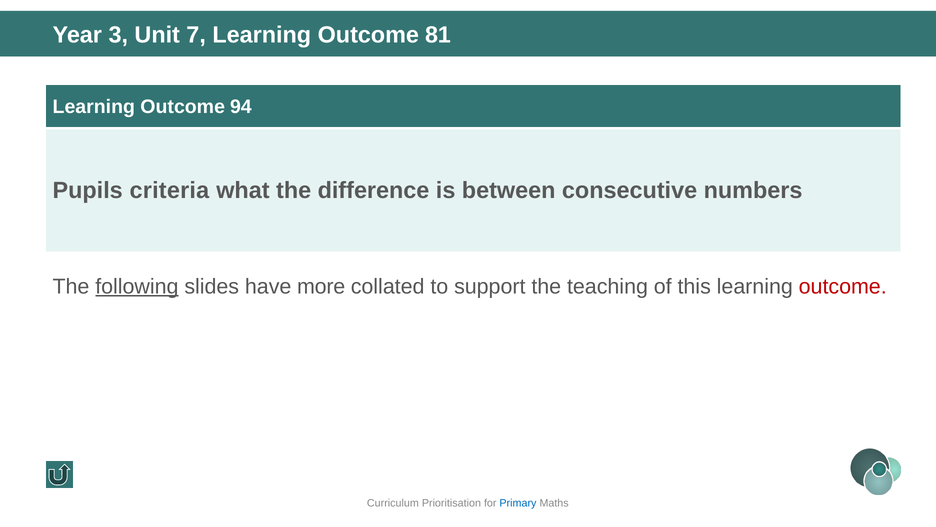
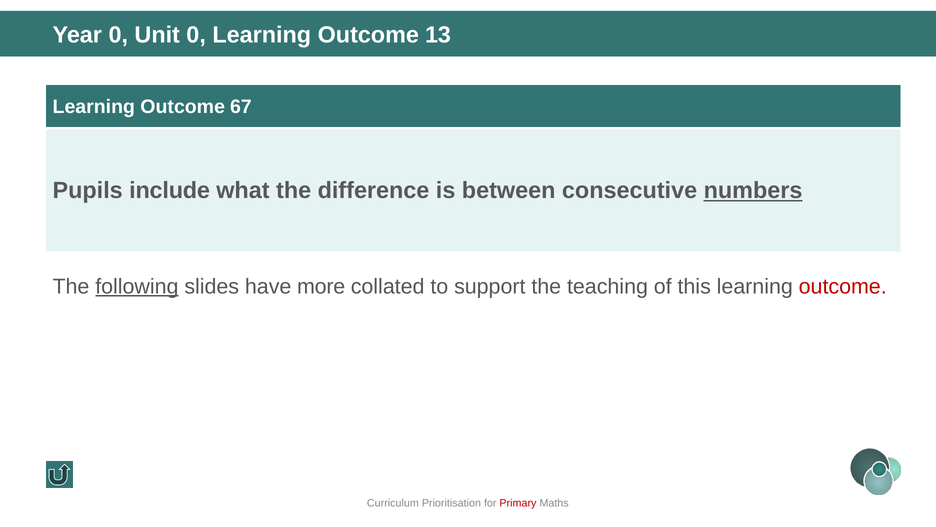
Year 3: 3 -> 0
Unit 7: 7 -> 0
81: 81 -> 13
94: 94 -> 67
criteria: criteria -> include
numbers underline: none -> present
Primary colour: blue -> red
